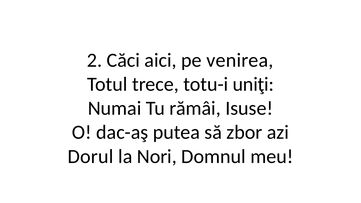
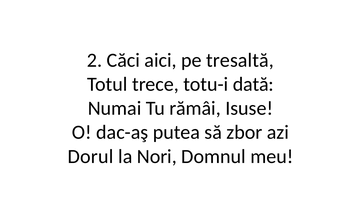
venirea: venirea -> tresaltă
uniţi: uniţi -> dată
